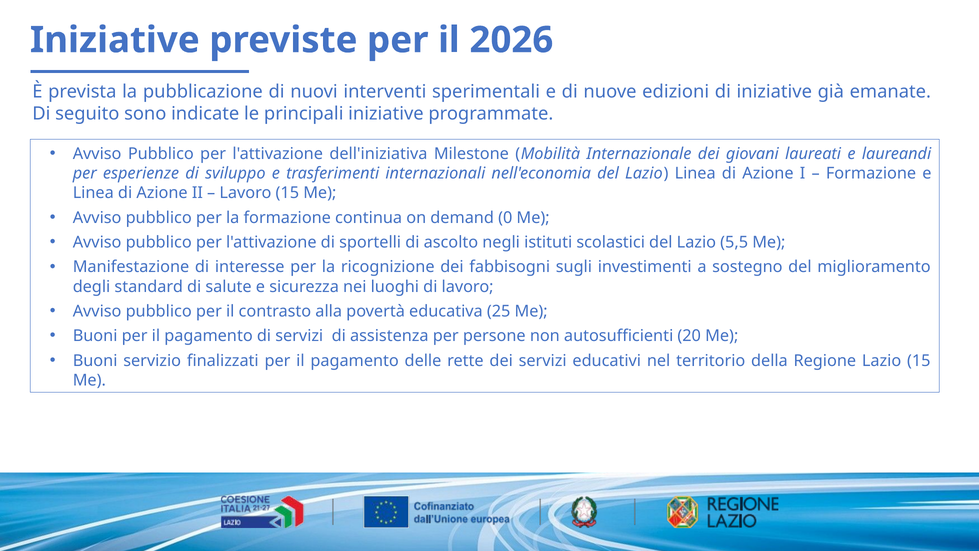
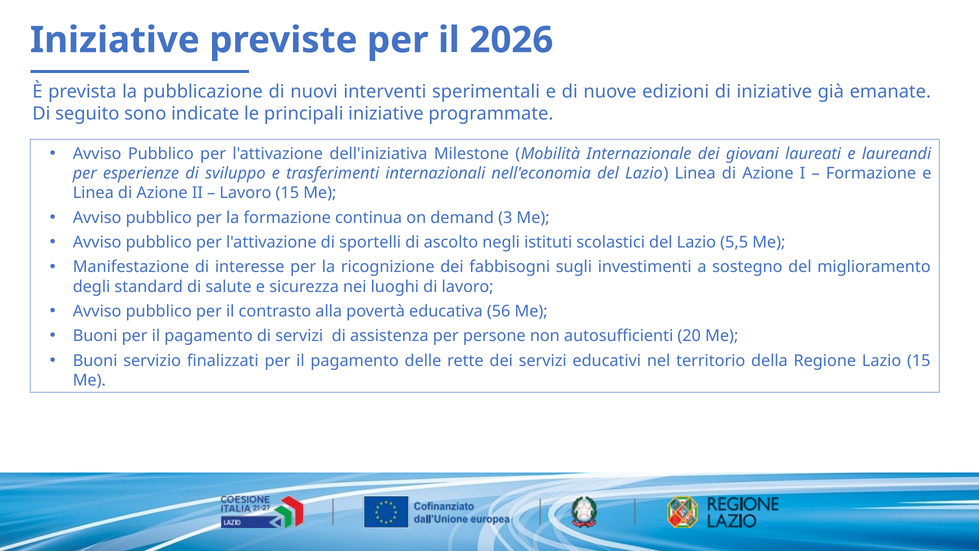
0: 0 -> 3
25: 25 -> 56
